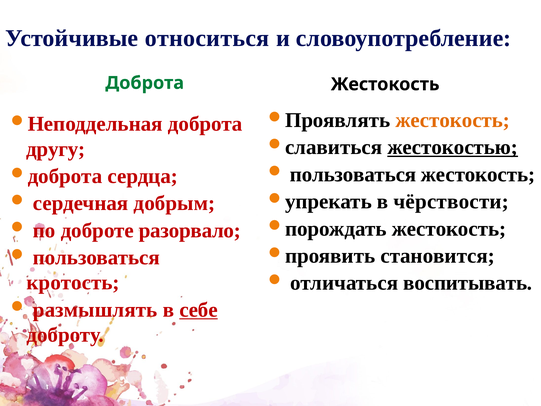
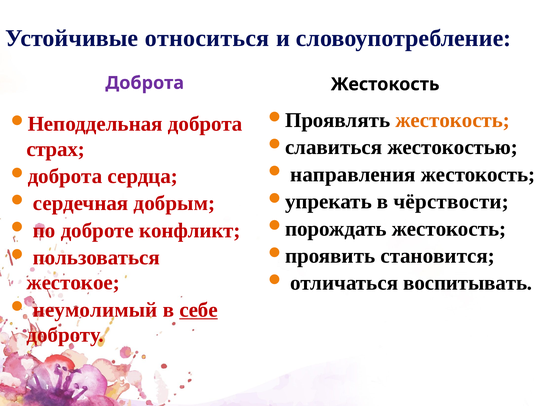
Доброта at (145, 83) colour: green -> purple
жестокостью underline: present -> none
другу: другу -> страх
пользоваться at (353, 174): пользоваться -> направления
разорвало: разорвало -> конфликт
кротость: кротость -> жестокое
размышлять: размышлять -> неумолимый
